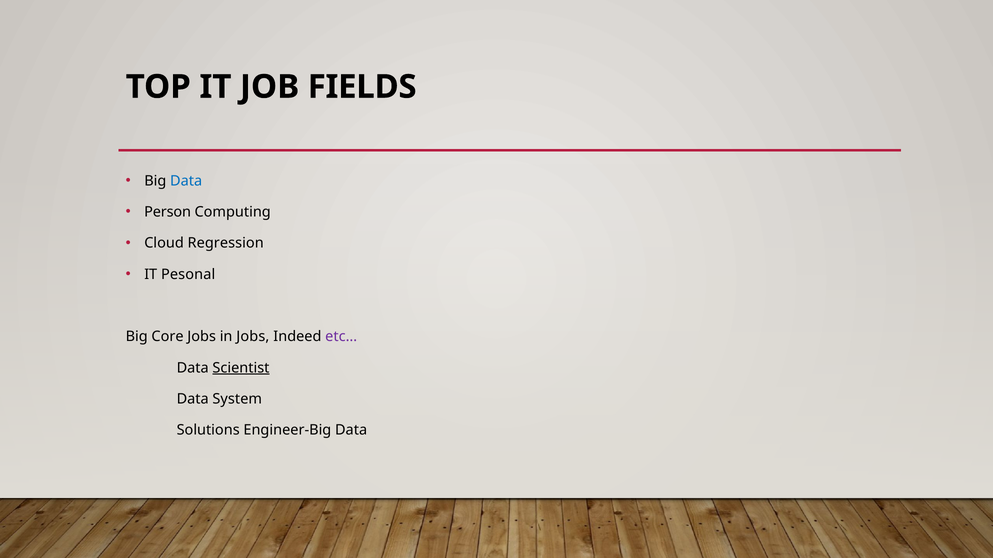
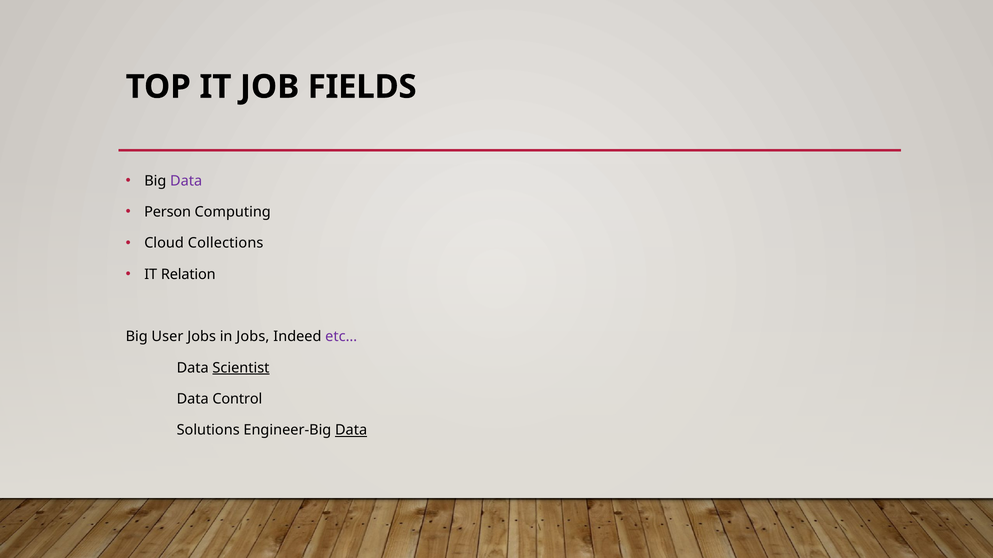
Data at (186, 181) colour: blue -> purple
Regression: Regression -> Collections
Pesonal: Pesonal -> Relation
Core: Core -> User
System: System -> Control
Data at (351, 431) underline: none -> present
